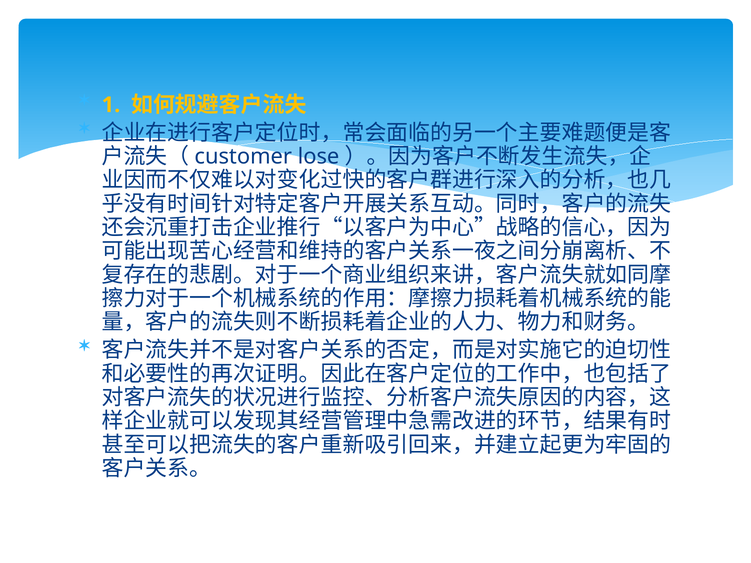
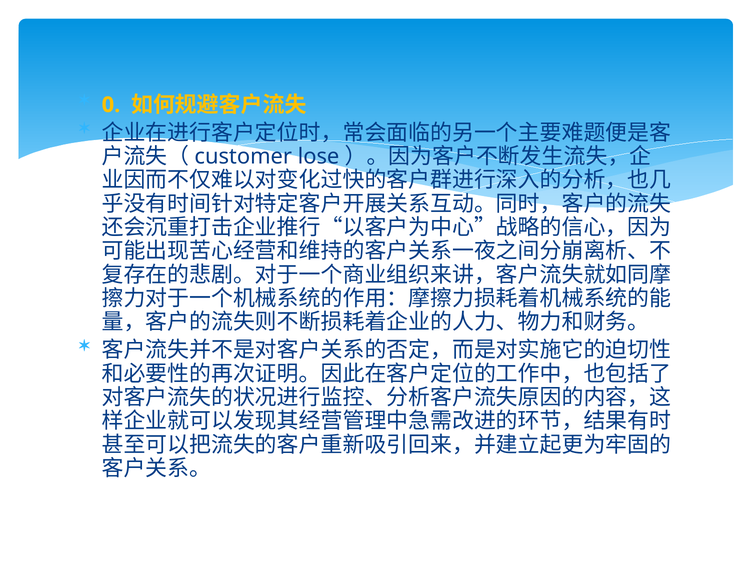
1: 1 -> 0
